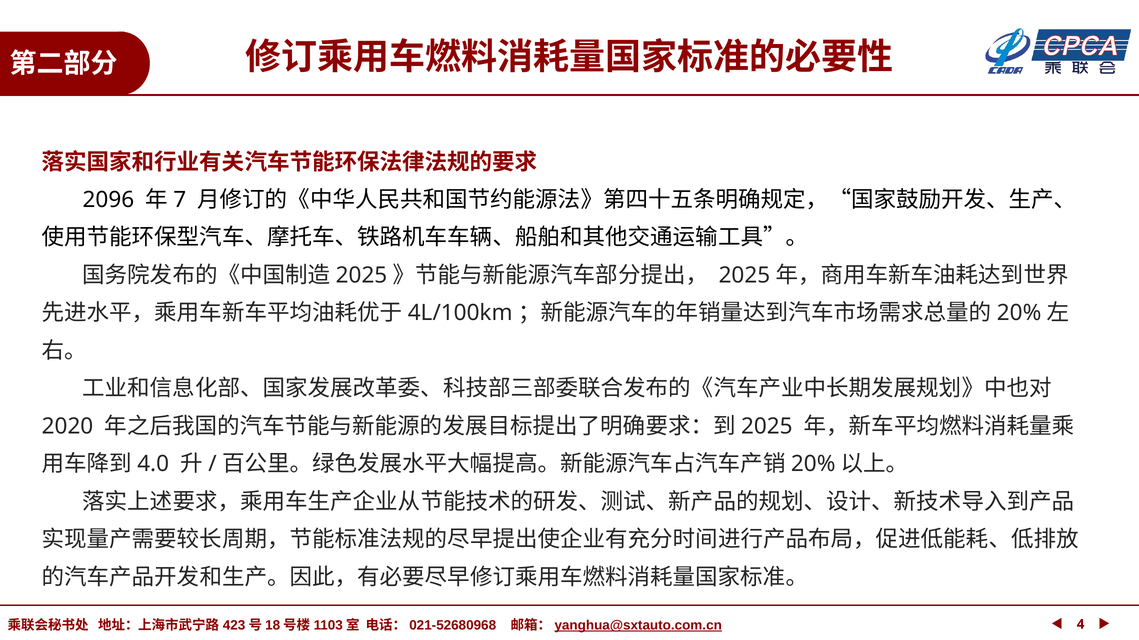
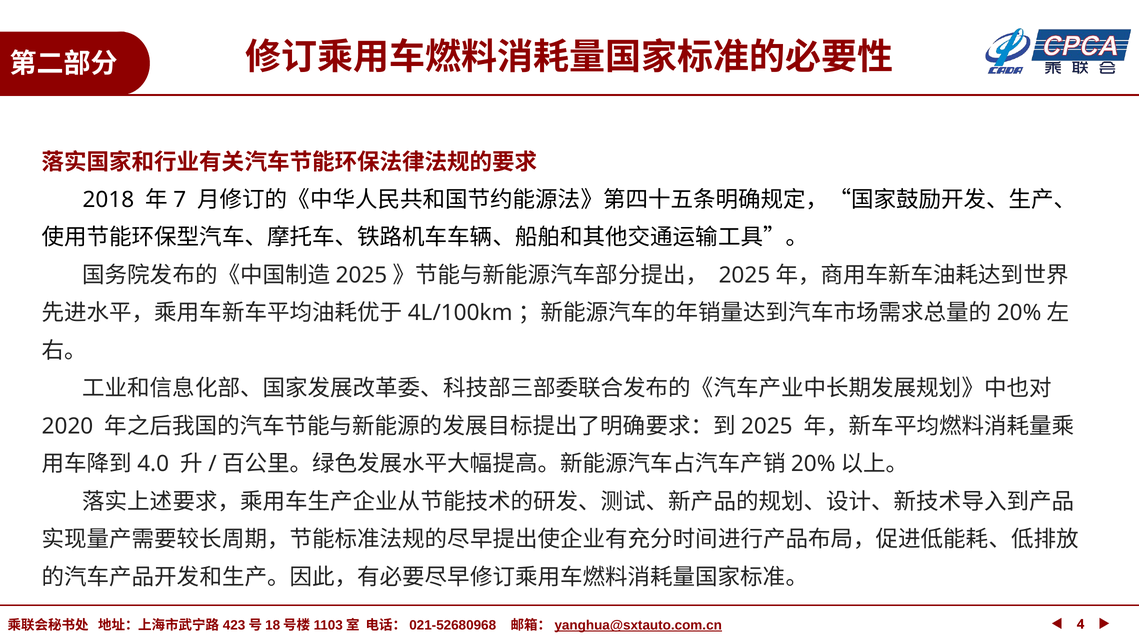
2096: 2096 -> 2018
